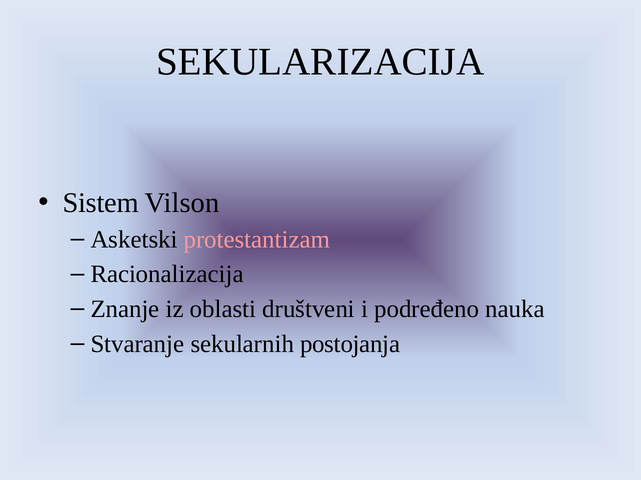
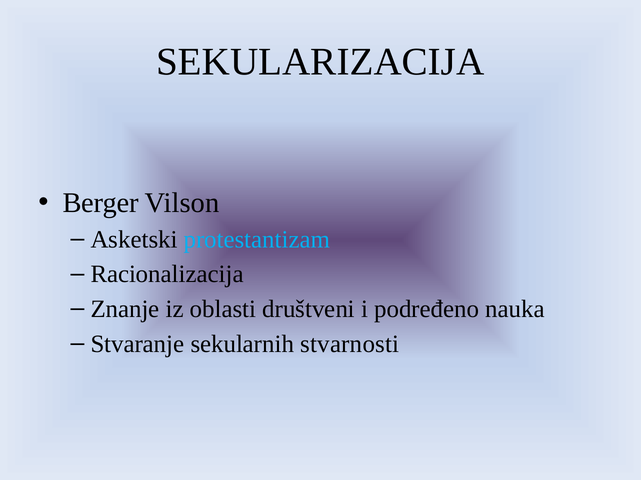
Sistem: Sistem -> Berger
protestantizam colour: pink -> light blue
postojanja: postojanja -> stvarnosti
